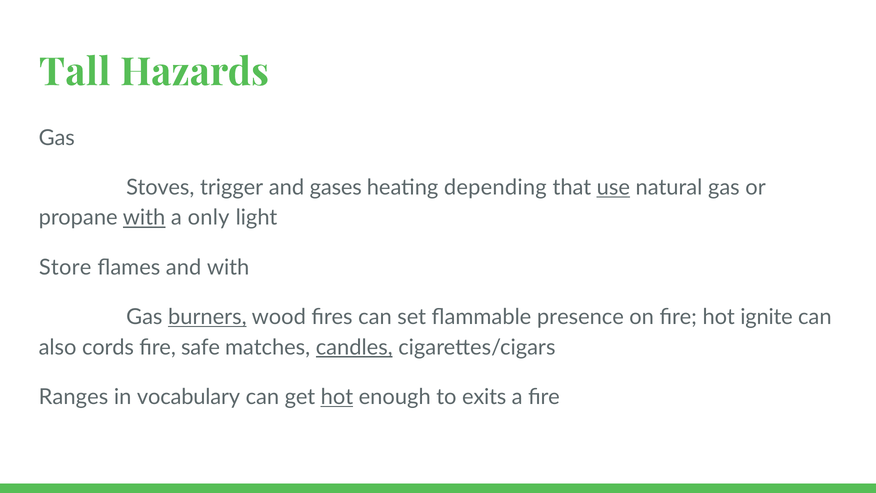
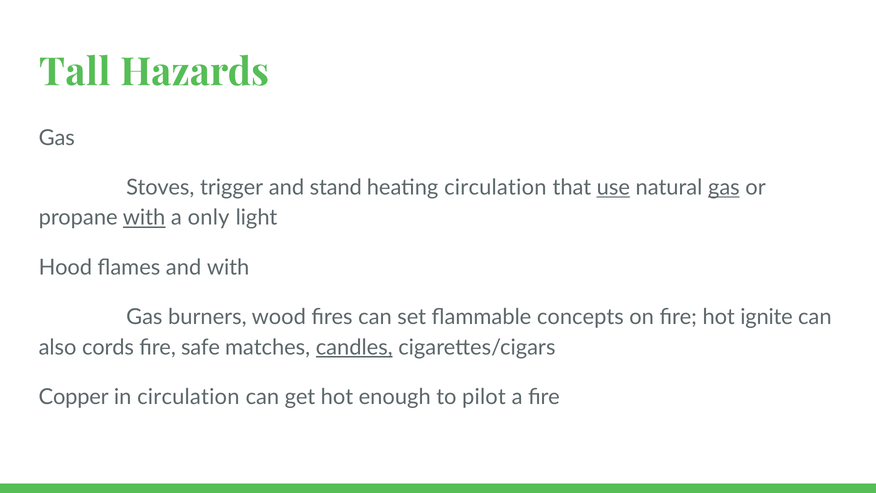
gases: gases -> stand
heating depending: depending -> circulation
gas at (724, 187) underline: none -> present
Store: Store -> Hood
burners underline: present -> none
presence: presence -> concepts
Ranges: Ranges -> Copper
in vocabulary: vocabulary -> circulation
hot at (337, 397) underline: present -> none
exits: exits -> pilot
